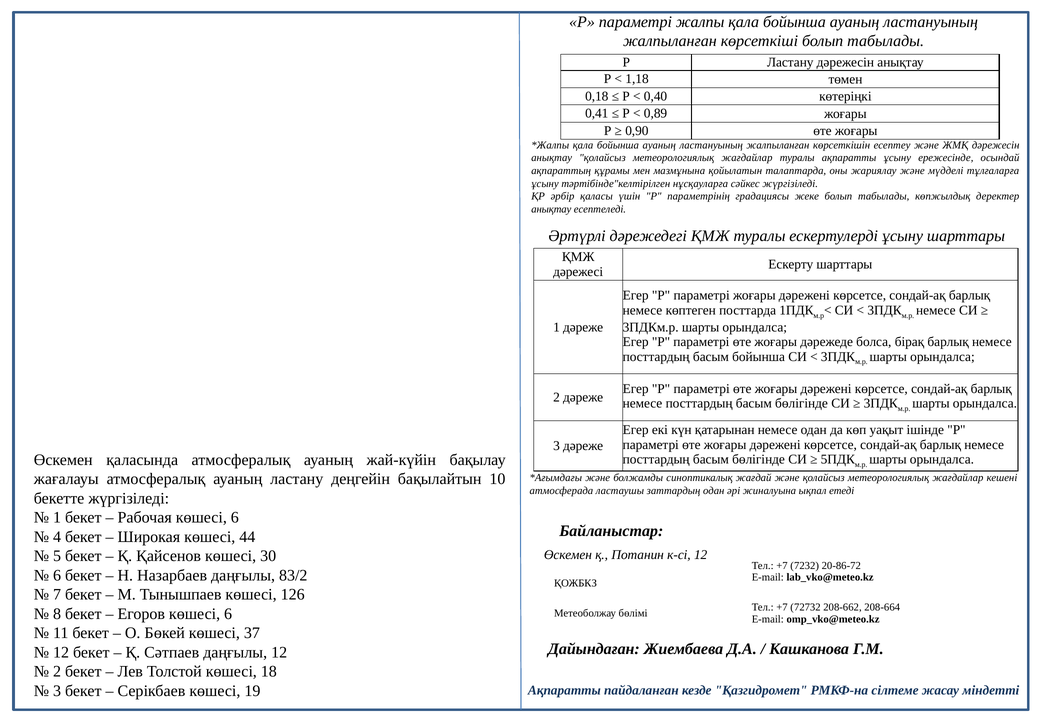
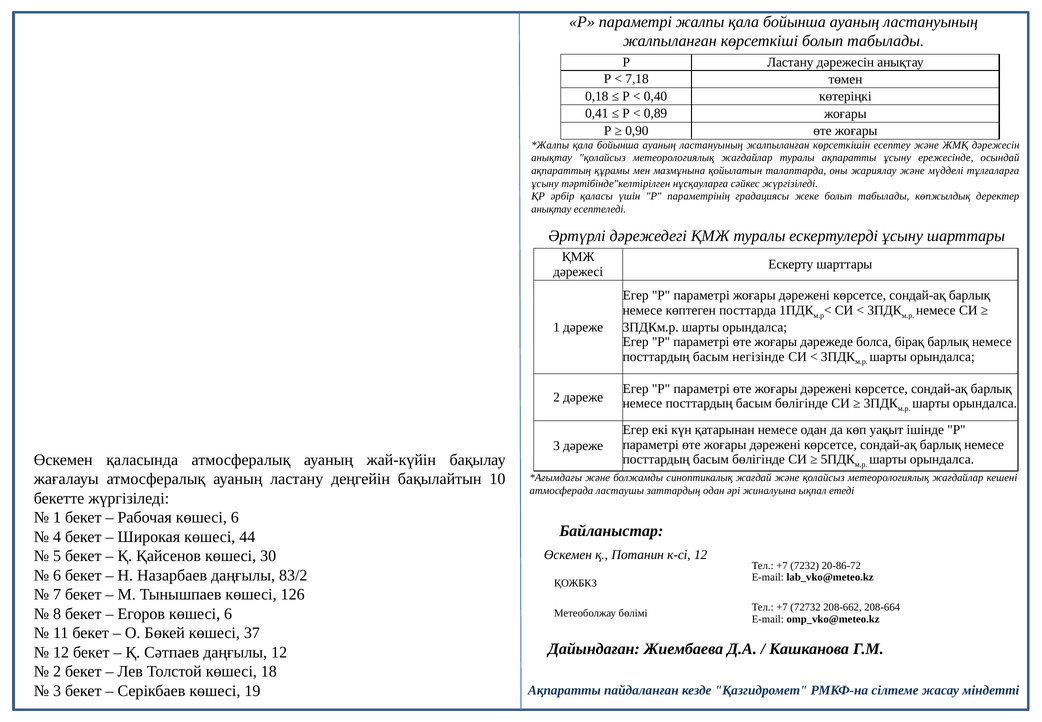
1,18: 1,18 -> 7,18
басым бойынша: бойынша -> негізінде
